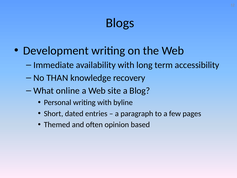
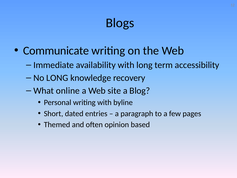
Development: Development -> Communicate
No THAN: THAN -> LONG
